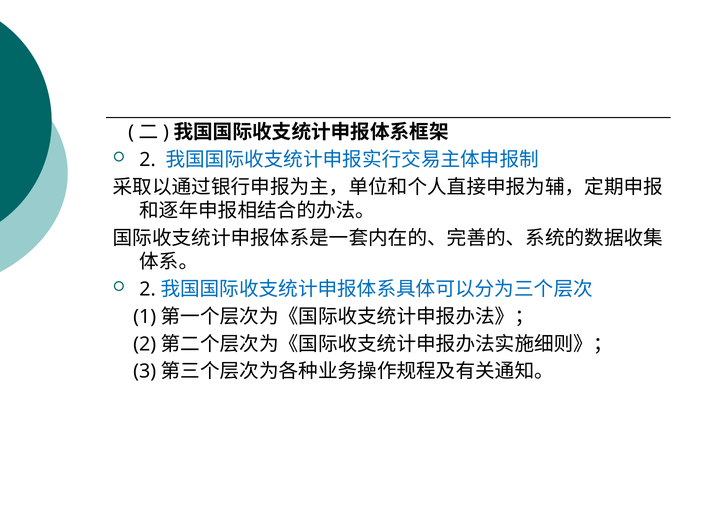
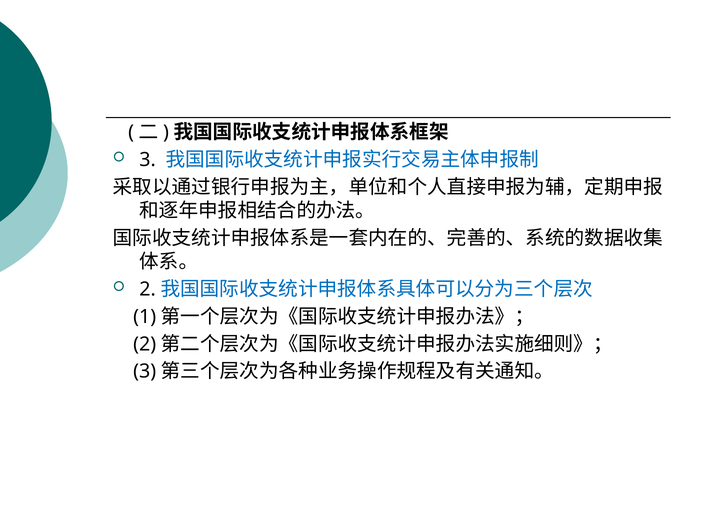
2 at (148, 160): 2 -> 3
